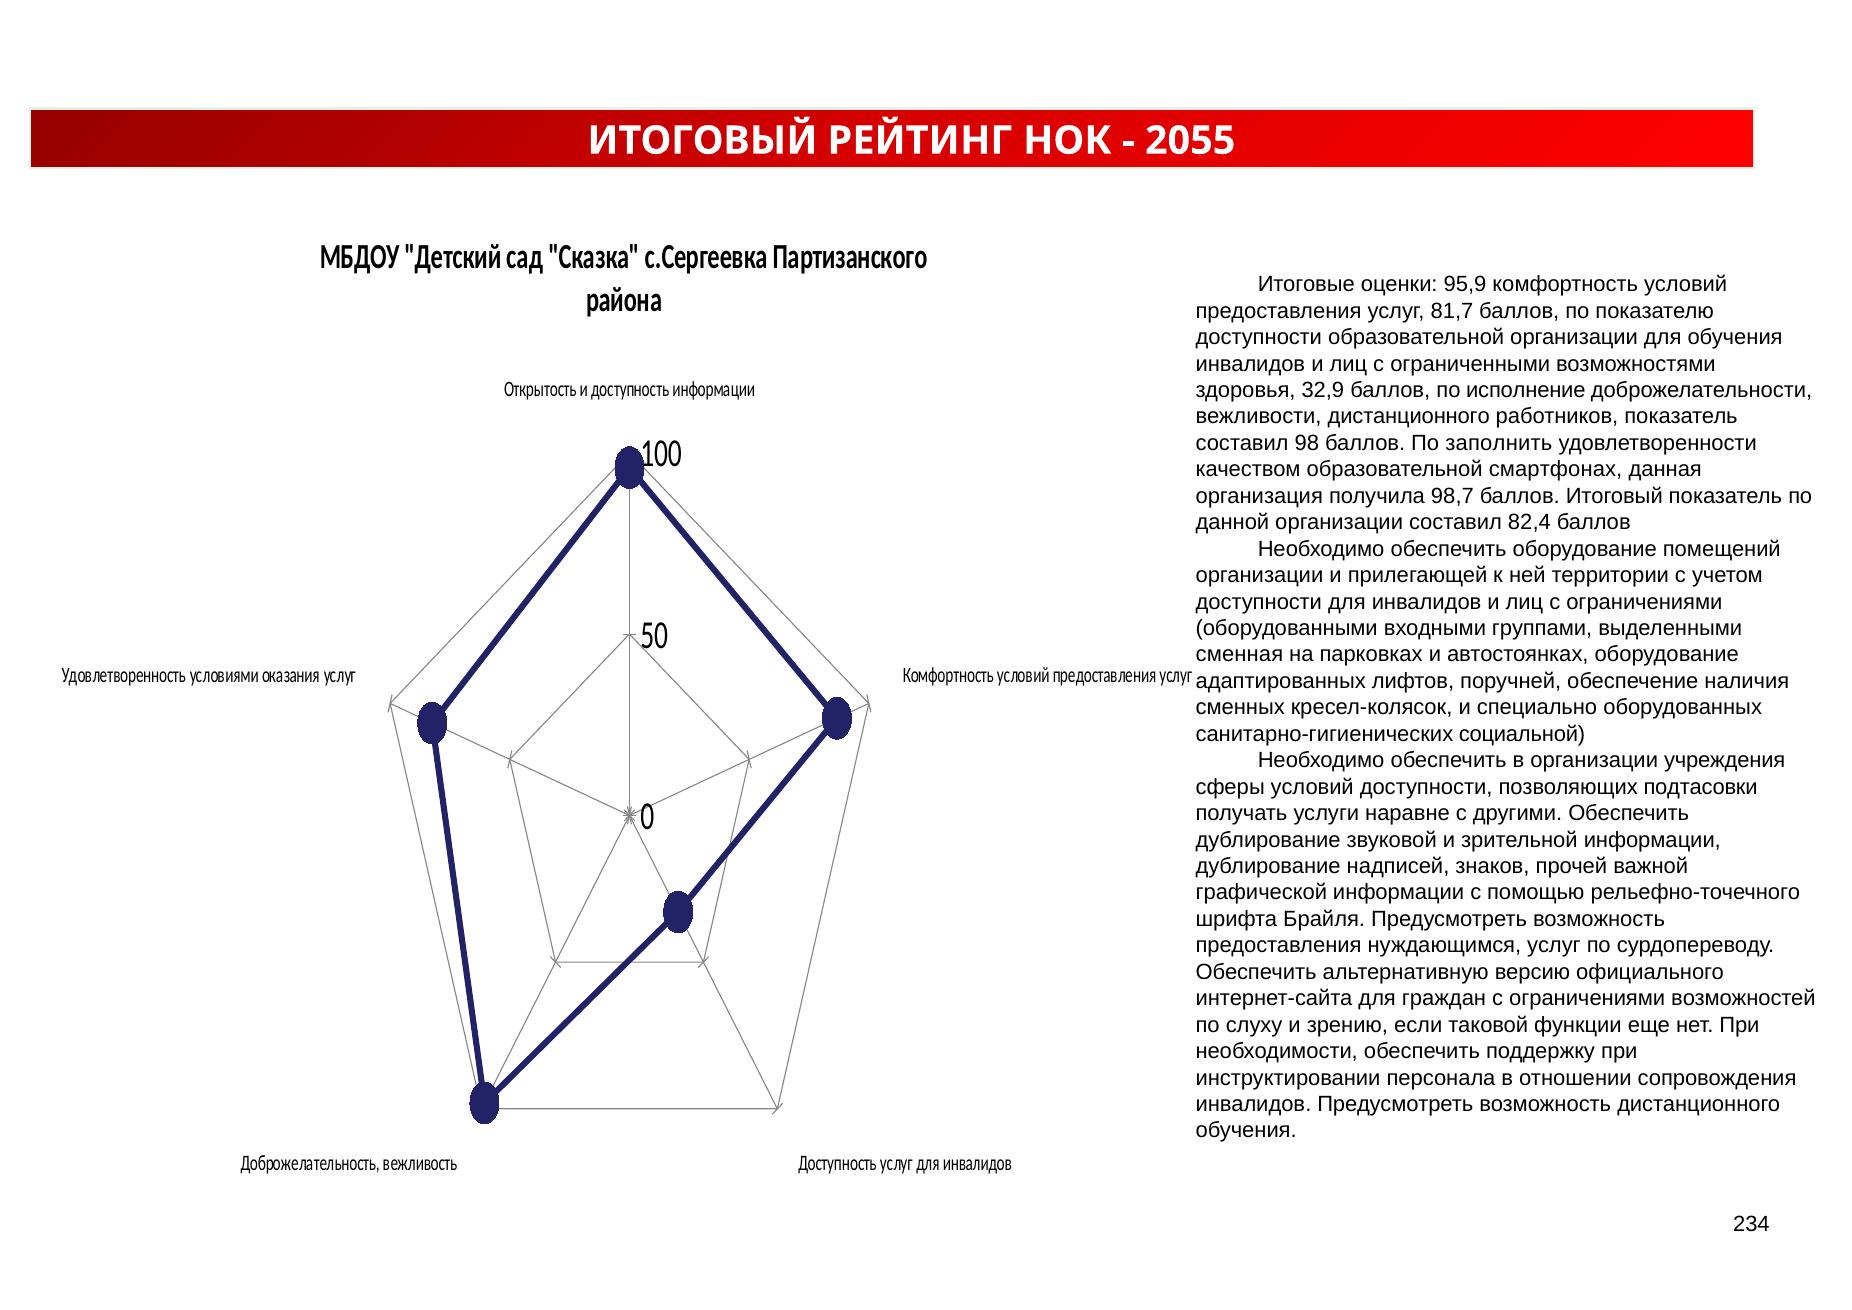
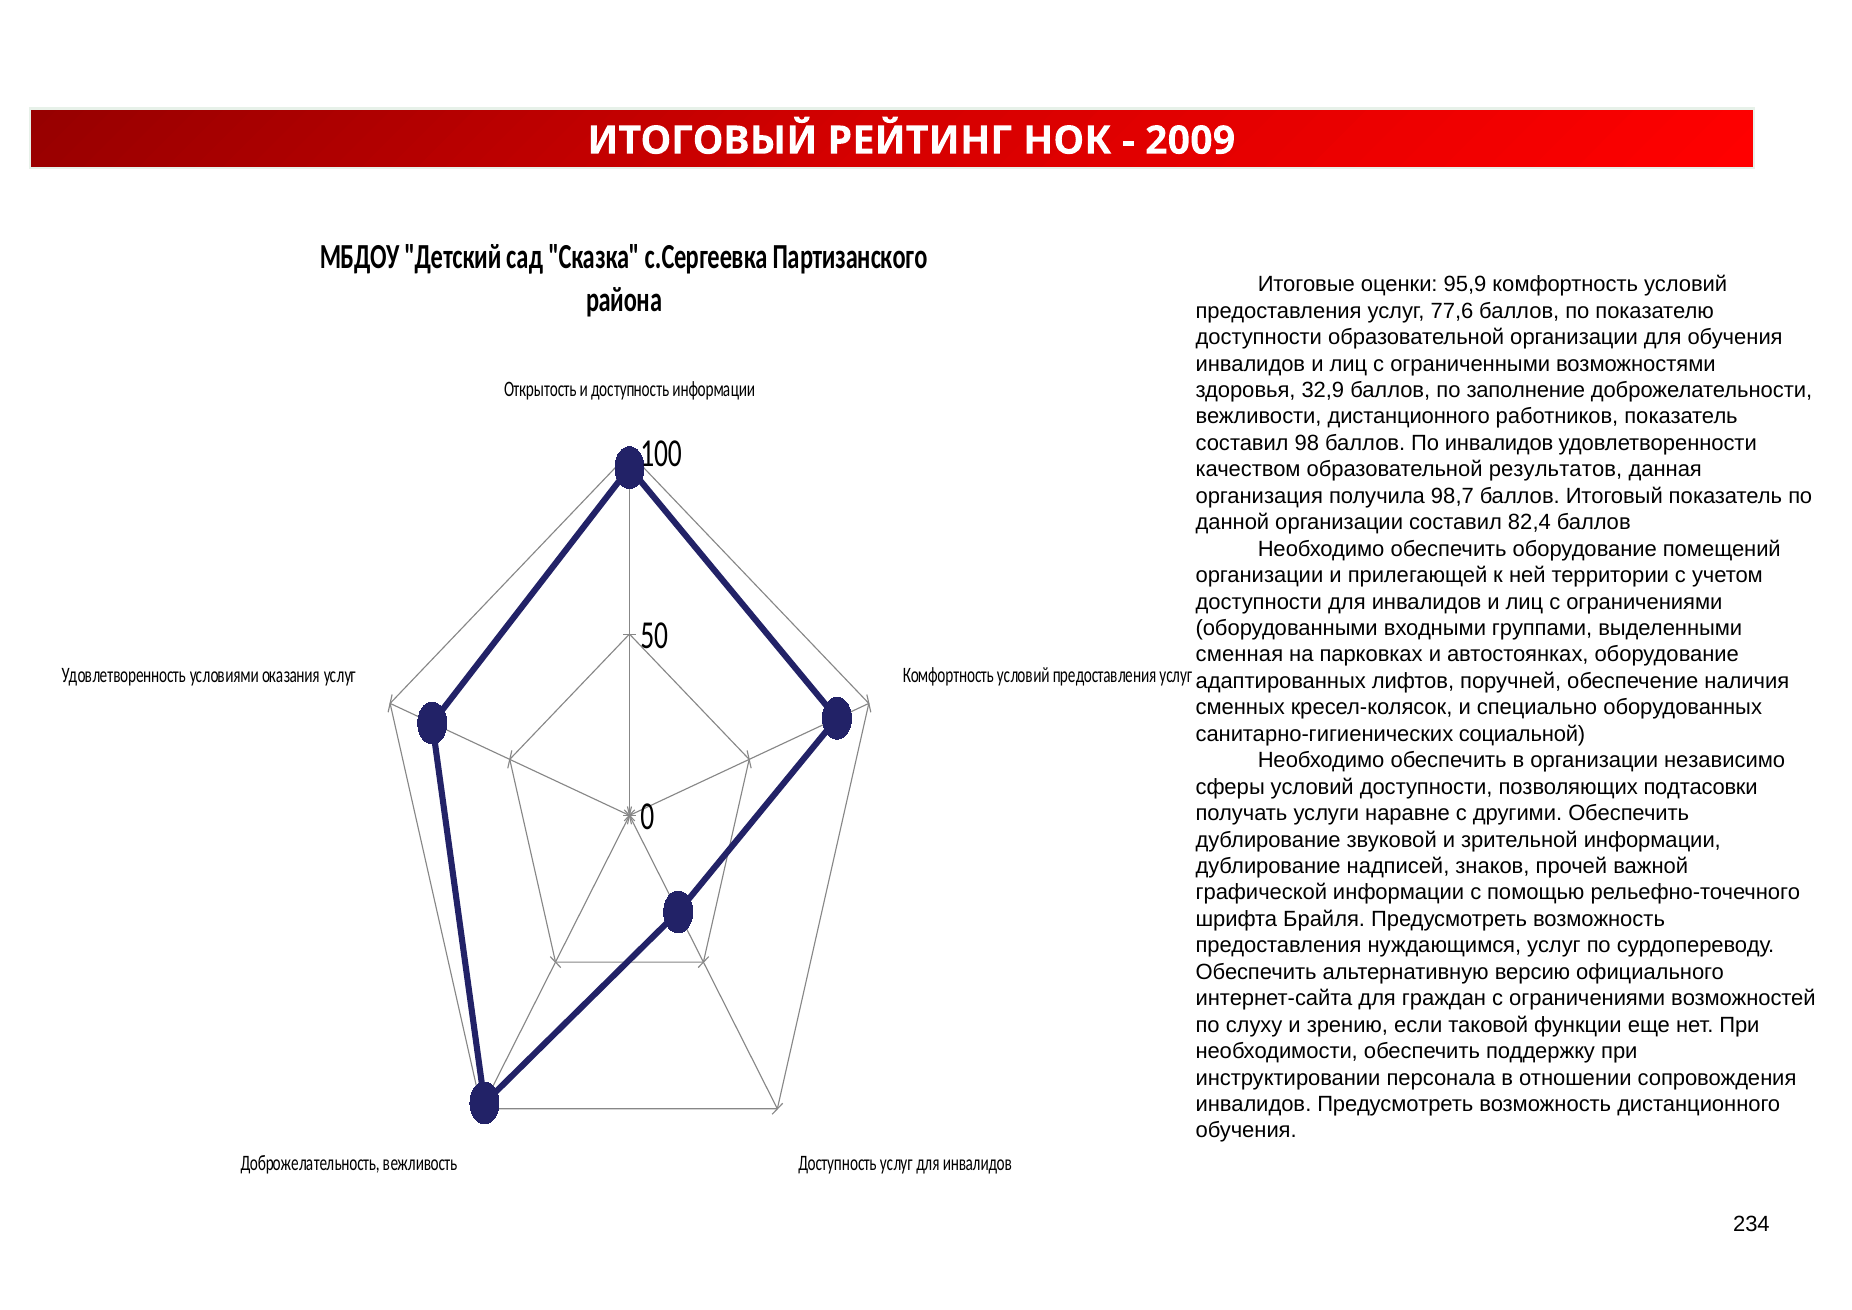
2055: 2055 -> 2009
81,7: 81,7 -> 77,6
исполнение: исполнение -> заполнение
По заполнить: заполнить -> инвалидов
смартфонах: смартфонах -> результатов
учреждения: учреждения -> независимо
